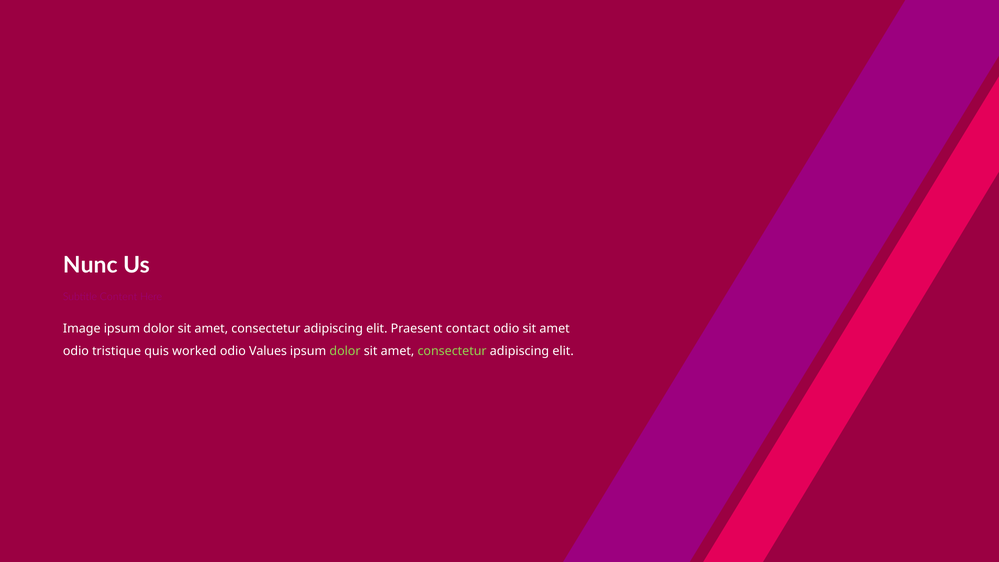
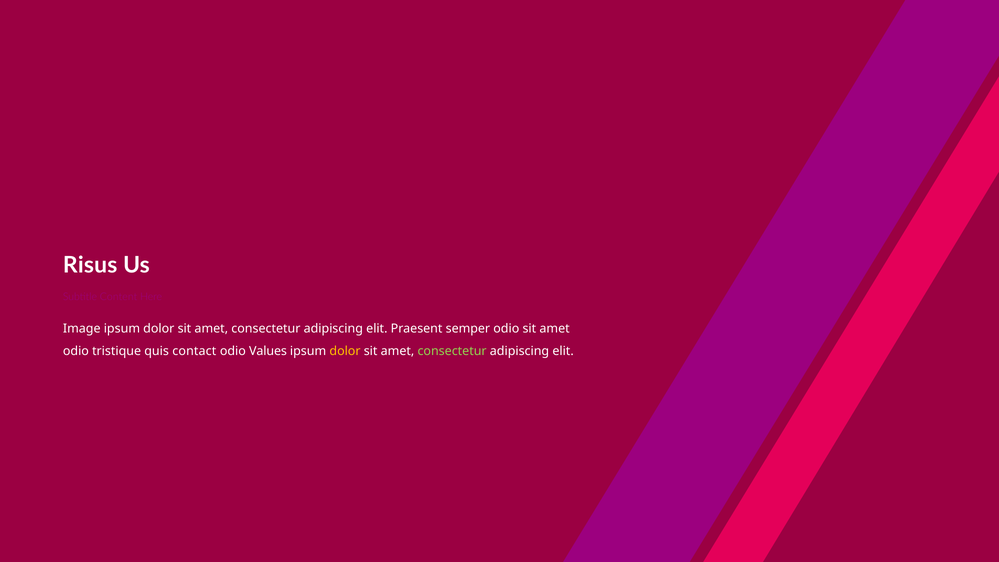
Nunc: Nunc -> Risus
contact: contact -> semper
worked: worked -> contact
dolor at (345, 351) colour: light green -> yellow
